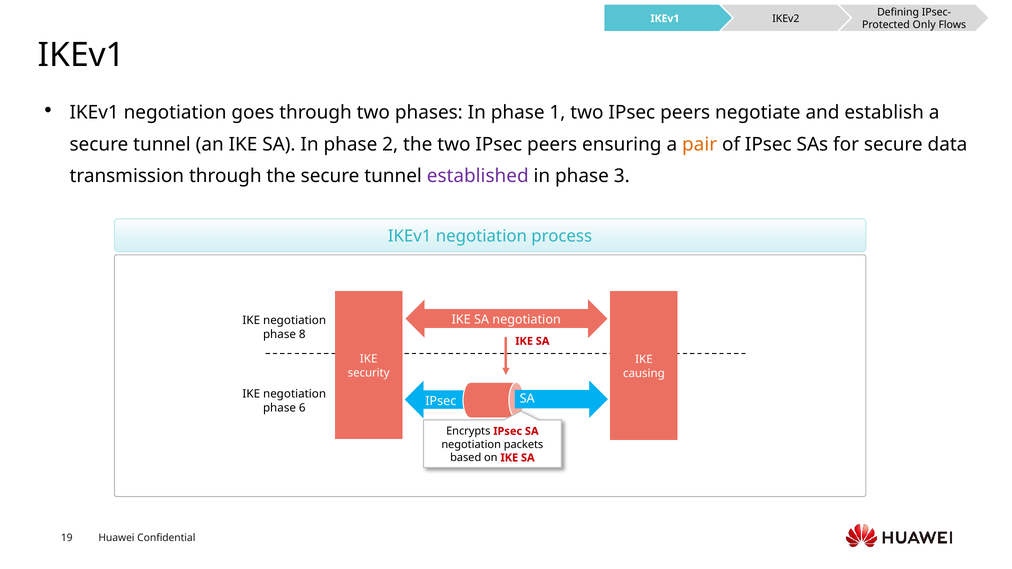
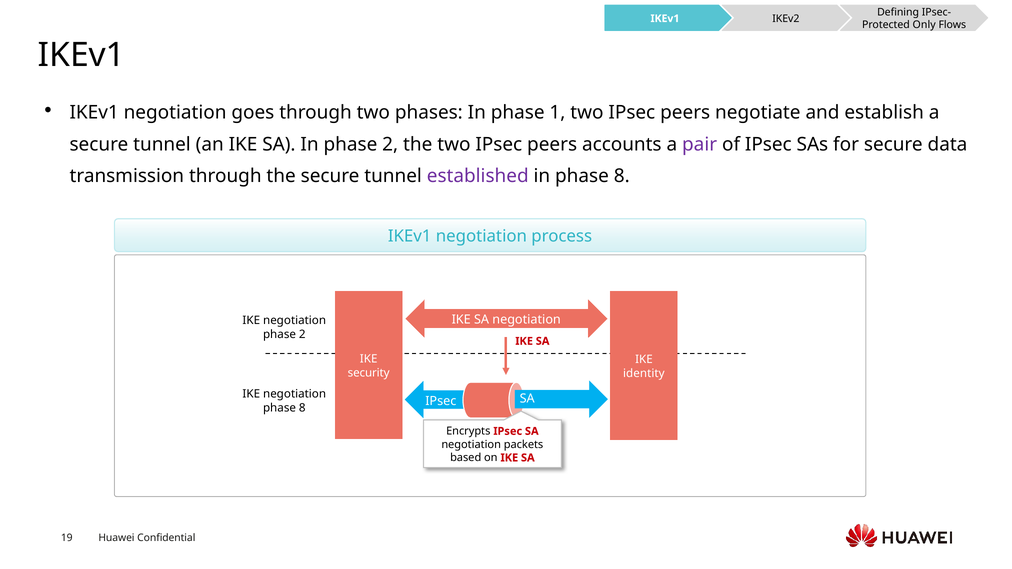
ensuring: ensuring -> accounts
pair colour: orange -> purple
in phase 3: 3 -> 8
8 at (302, 334): 8 -> 2
causing: causing -> identity
6 at (302, 408): 6 -> 8
